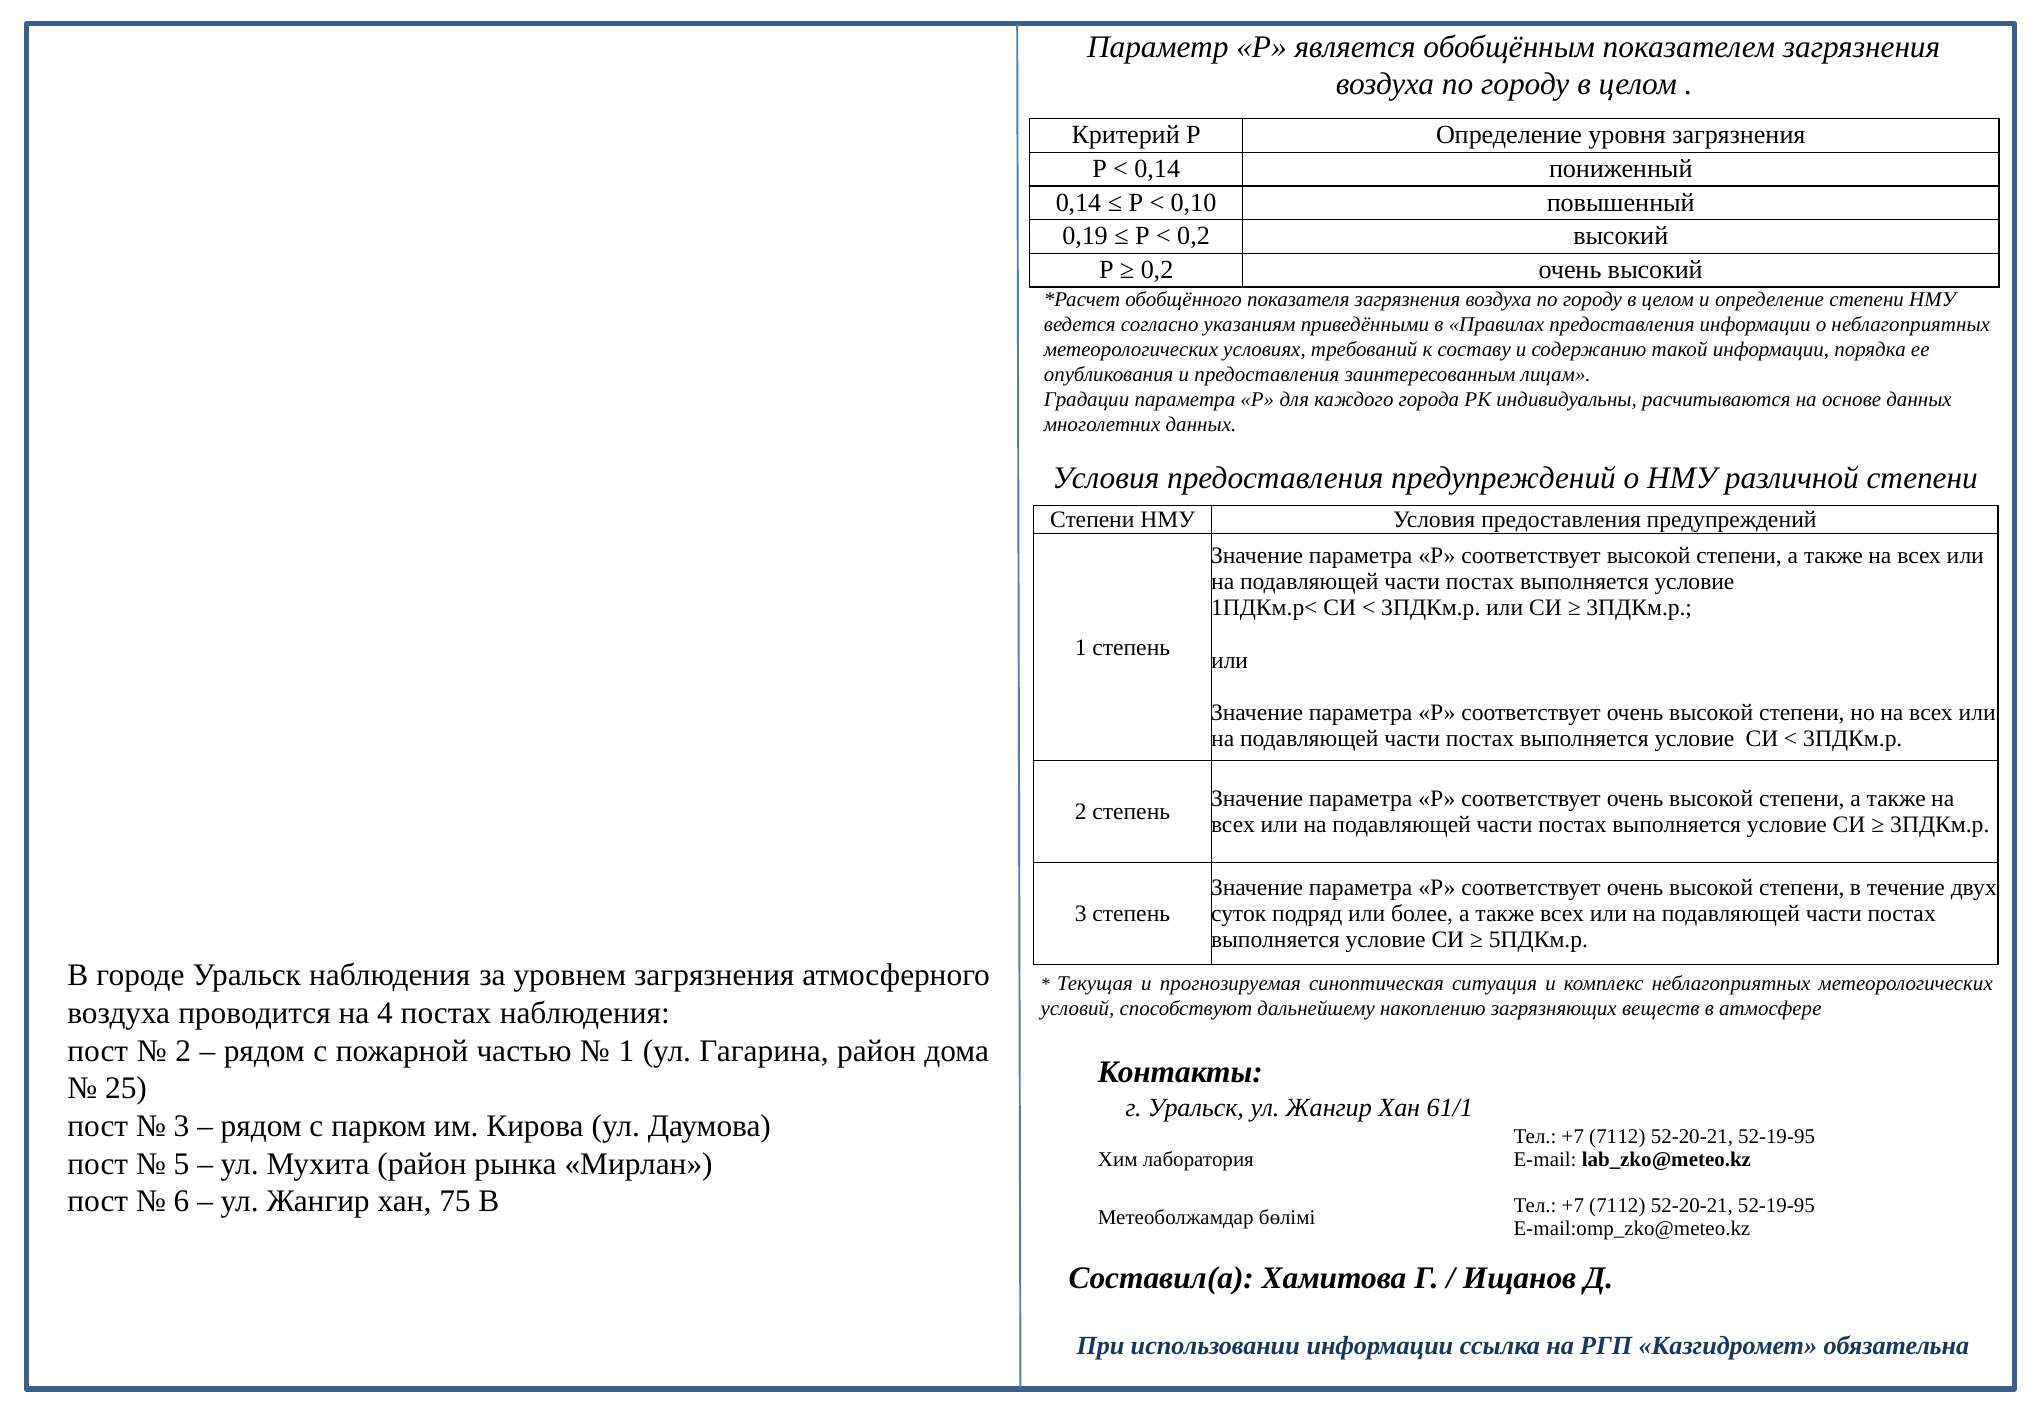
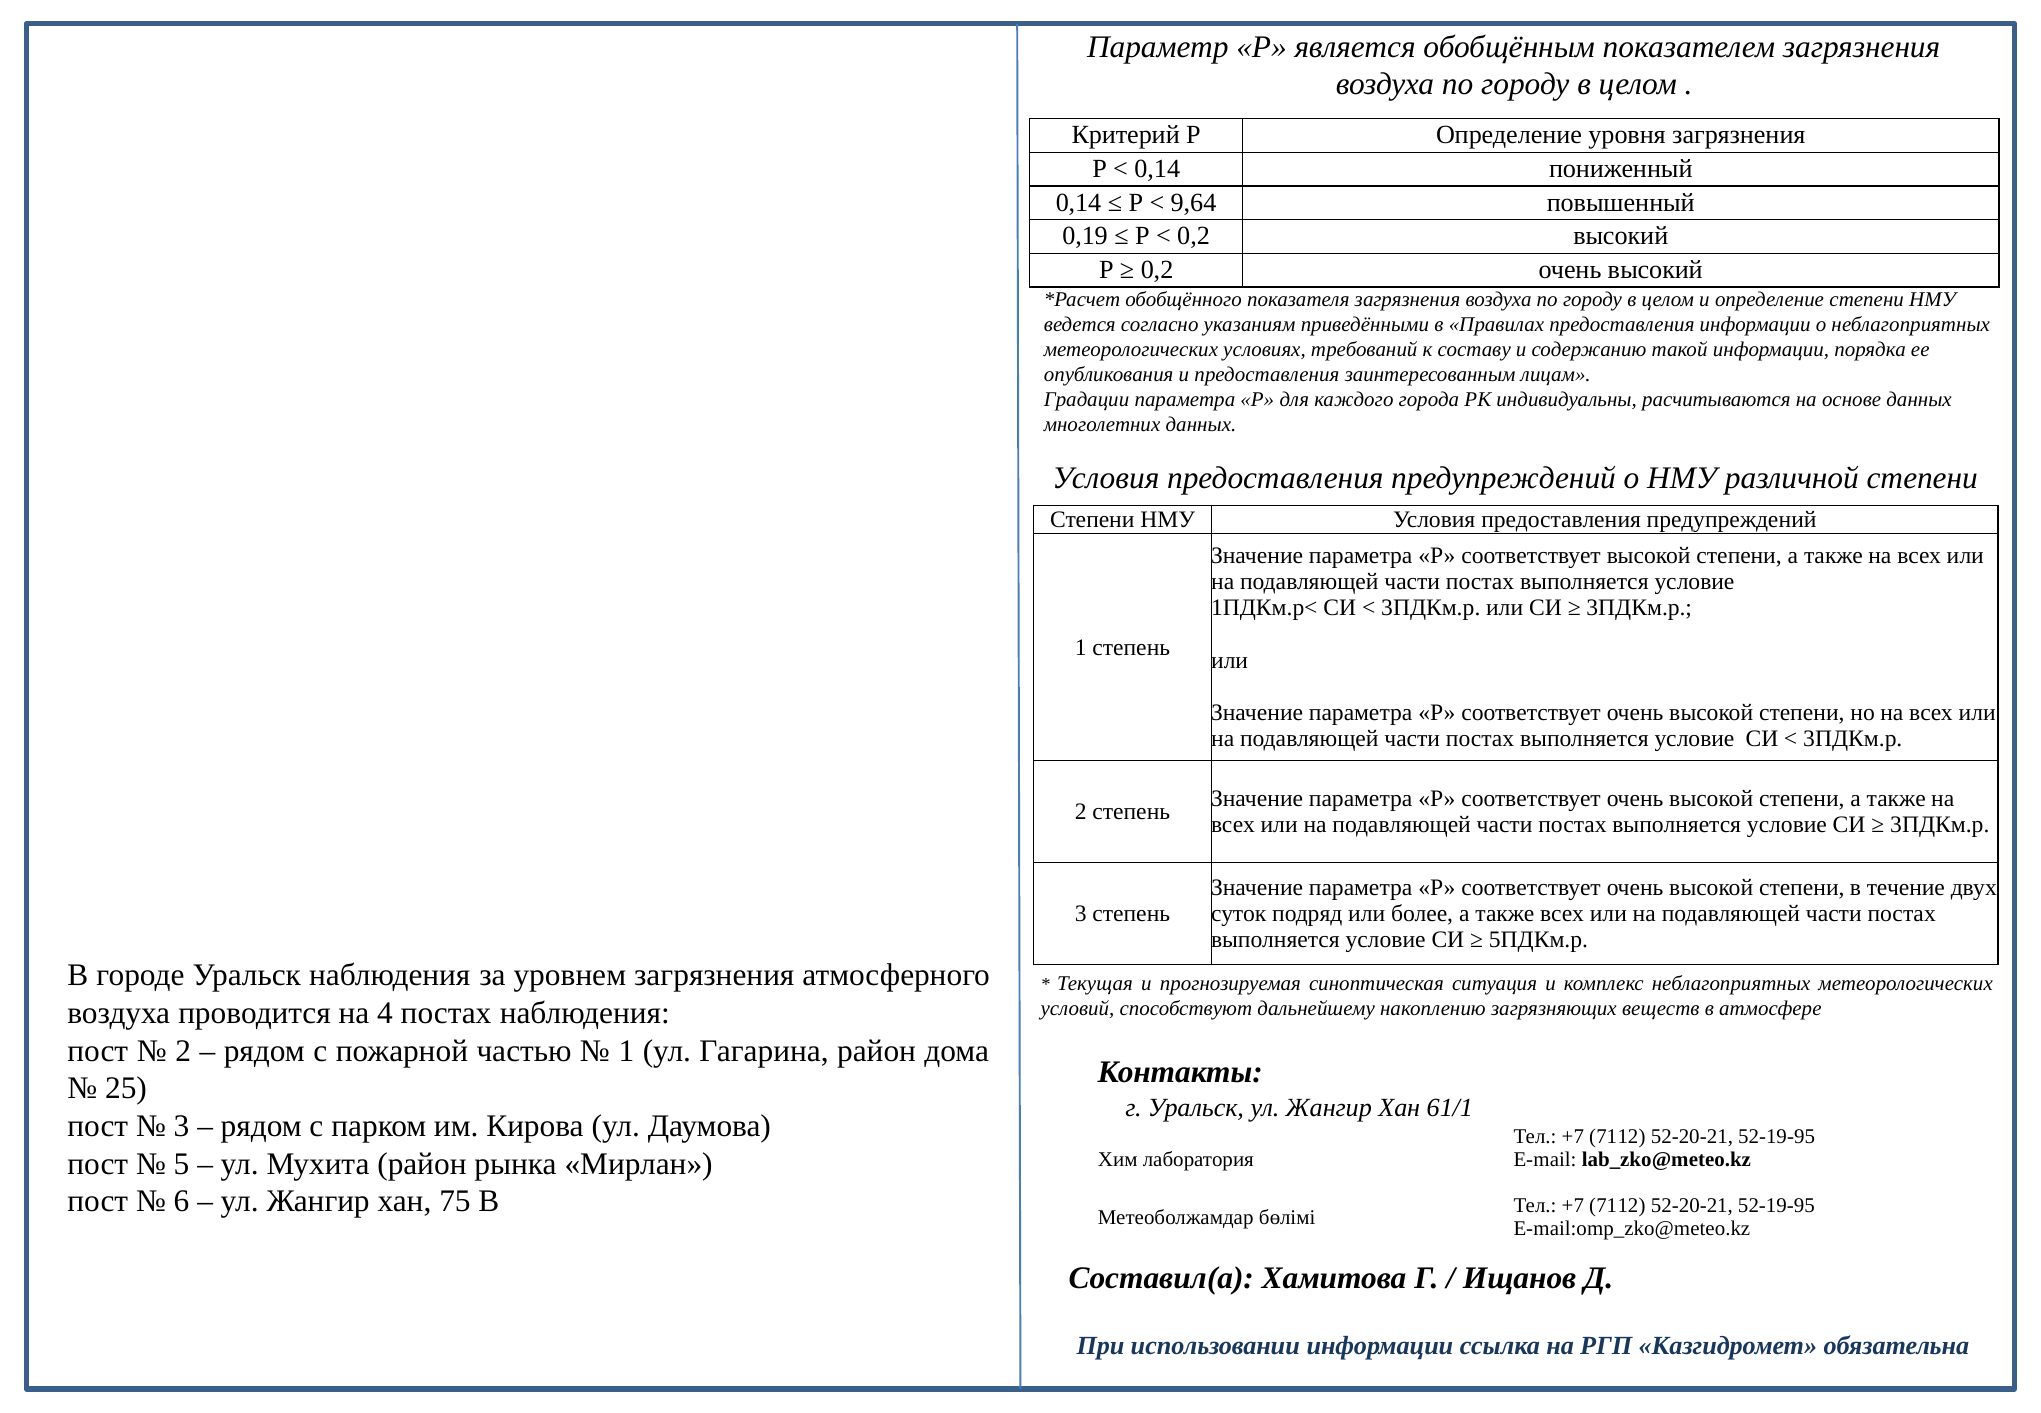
0,10: 0,10 -> 9,64
